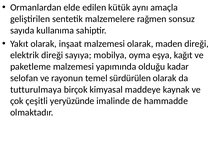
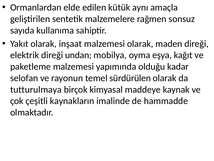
sayıya: sayıya -> undan
yeryüzünde: yeryüzünde -> kaynakların
